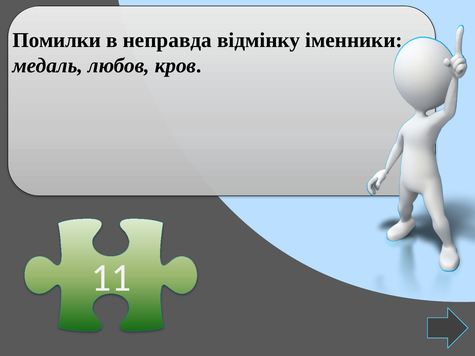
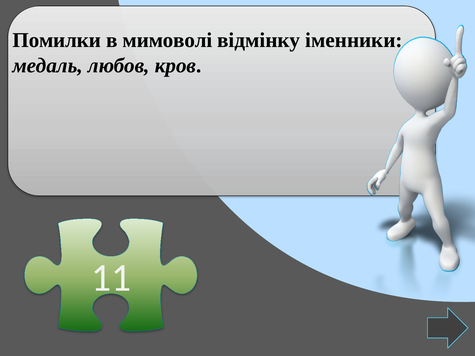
неправда: неправда -> мимоволі
